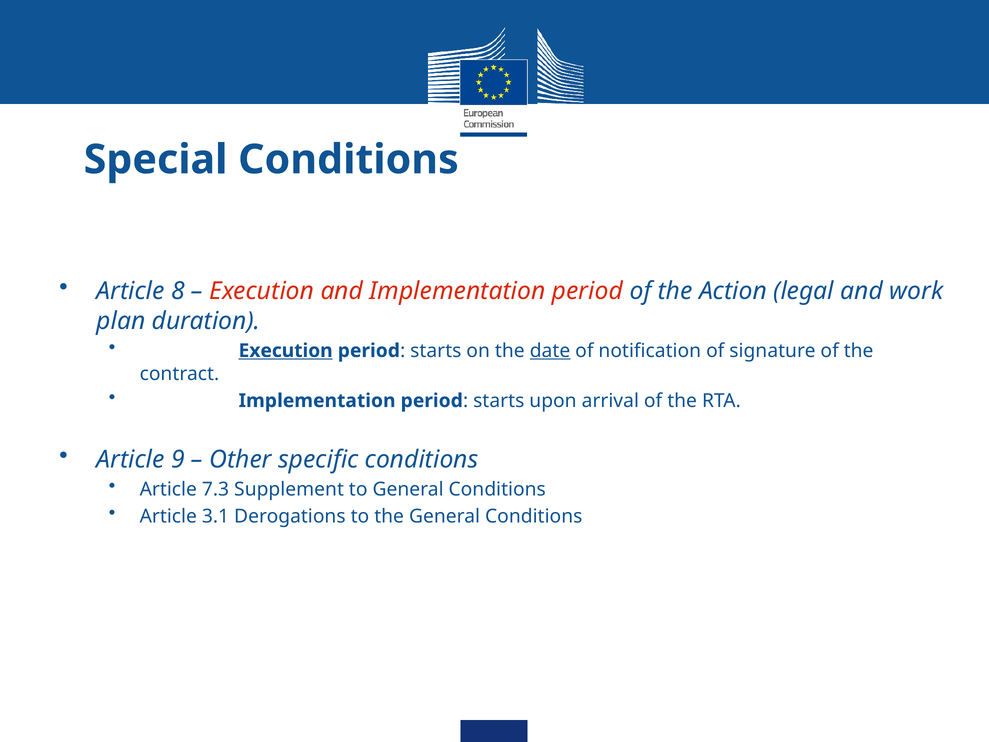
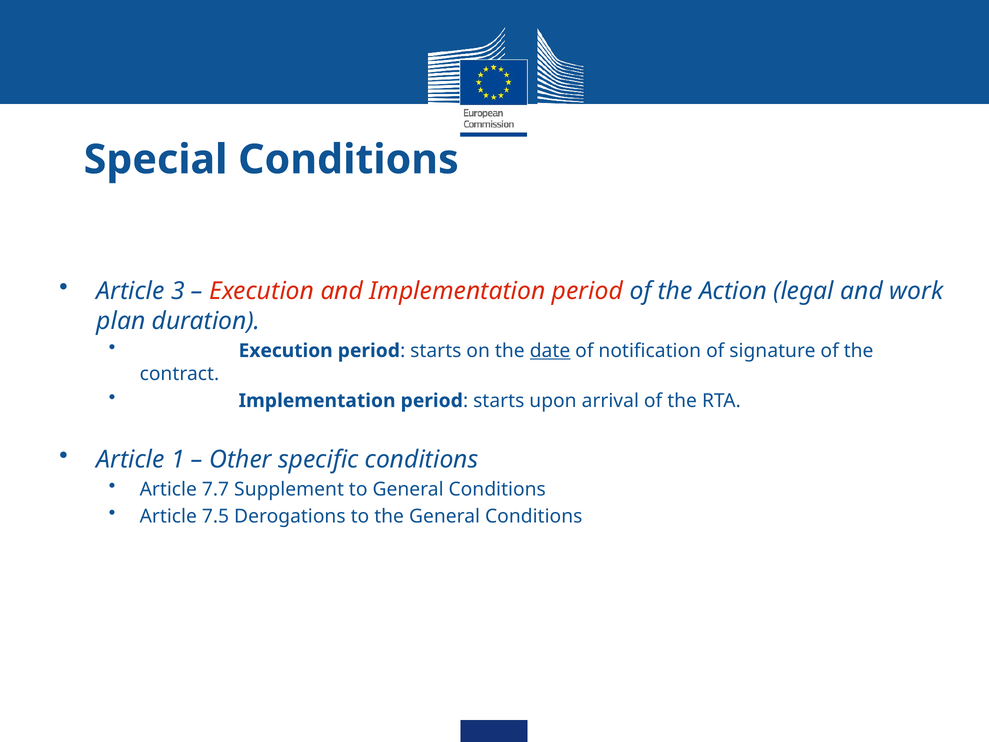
8: 8 -> 3
Execution at (286, 351) underline: present -> none
9: 9 -> 1
7.3: 7.3 -> 7.7
3.1: 3.1 -> 7.5
